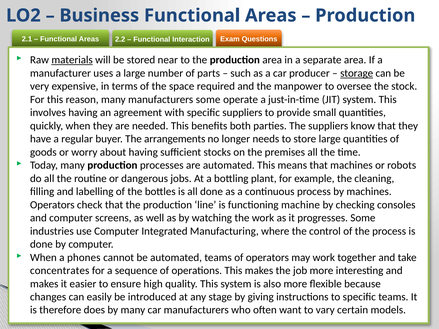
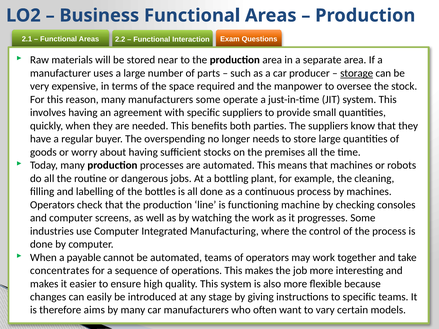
materials underline: present -> none
arrangements: arrangements -> overspending
phones: phones -> payable
does: does -> aims
